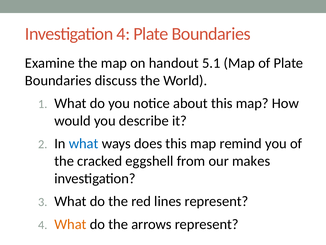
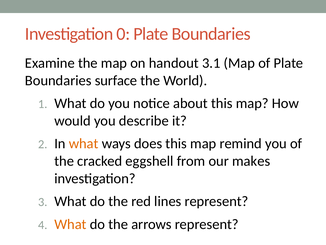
Investigation 4: 4 -> 0
5.1: 5.1 -> 3.1
discuss: discuss -> surface
what at (84, 143) colour: blue -> orange
